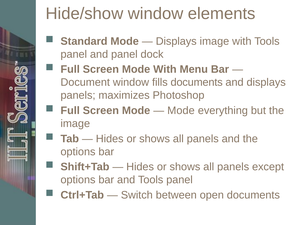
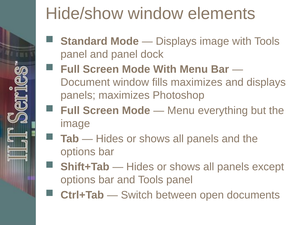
fills documents: documents -> maximizes
Mode at (181, 111): Mode -> Menu
